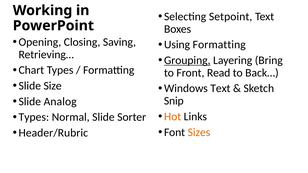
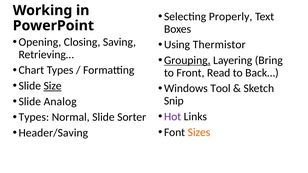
Setpoint: Setpoint -> Properly
Using Formatting: Formatting -> Thermistor
Size underline: none -> present
Windows Text: Text -> Tool
Hot colour: orange -> purple
Header/Rubric: Header/Rubric -> Header/Saving
